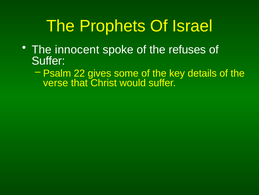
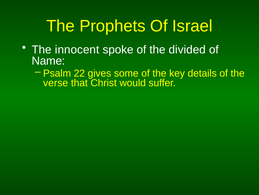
refuses: refuses -> divided
Suffer at (48, 61): Suffer -> Name
